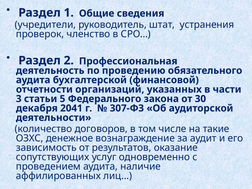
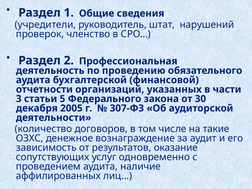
устранения: устранения -> нарушений
2041: 2041 -> 2005
